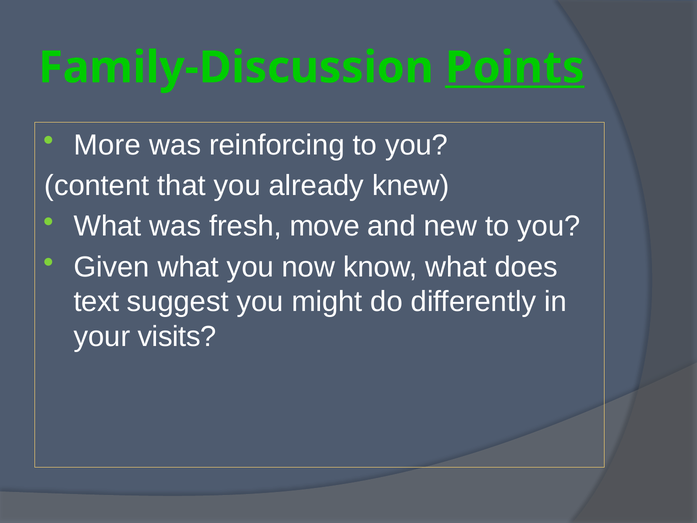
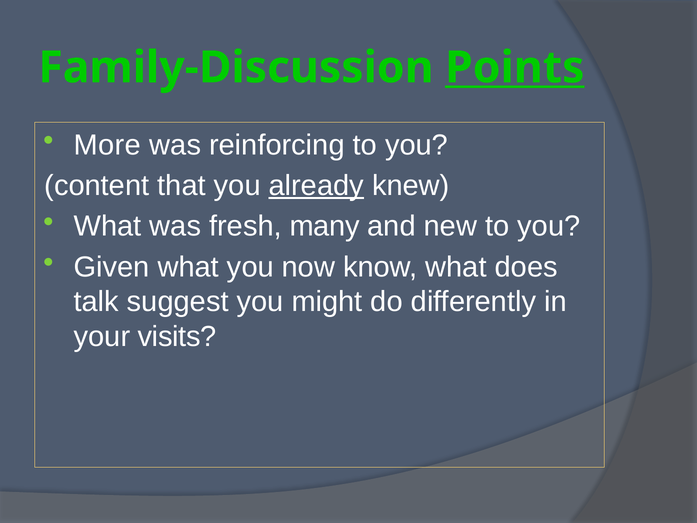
already underline: none -> present
move: move -> many
text: text -> talk
